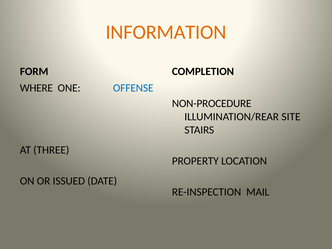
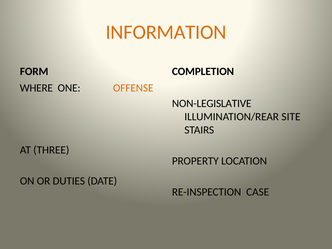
OFFENSE colour: blue -> orange
NON-PROCEDURE: NON-PROCEDURE -> NON-LEGISLATIVE
ISSUED: ISSUED -> DUTIES
MAIL: MAIL -> CASE
